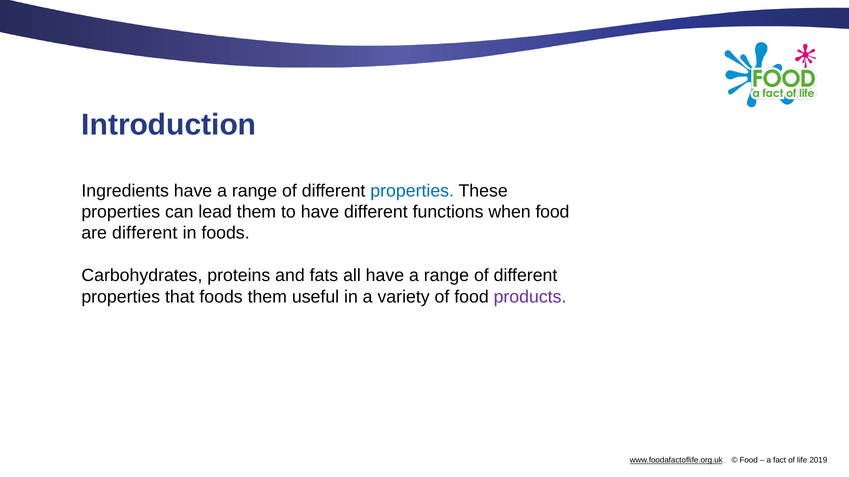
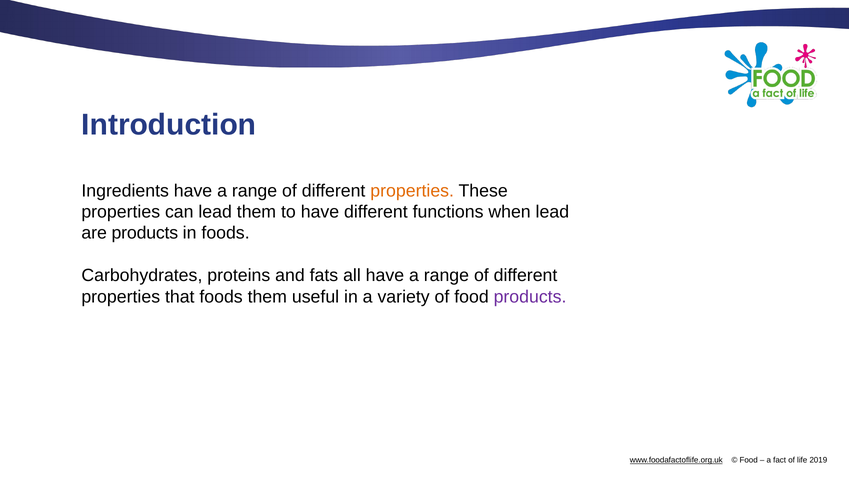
properties at (412, 191) colour: blue -> orange
when food: food -> lead
are different: different -> products
